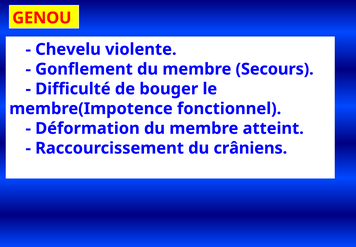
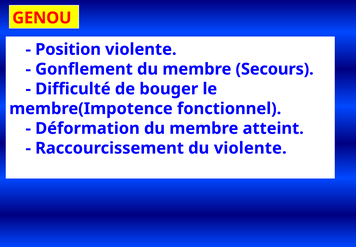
Chevelu: Chevelu -> Position
du crâniens: crâniens -> violente
